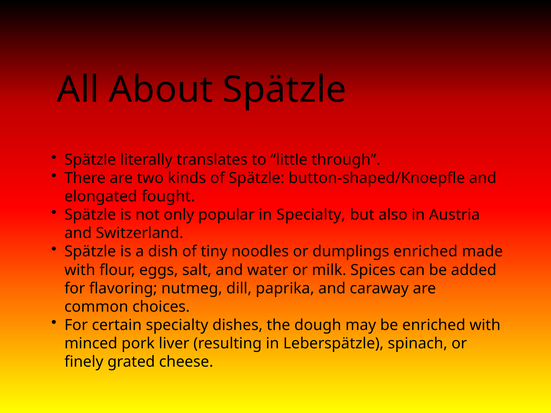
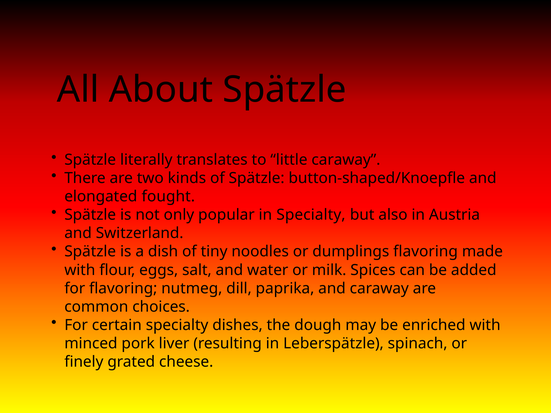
little through: through -> caraway
dumplings enriched: enriched -> flavoring
